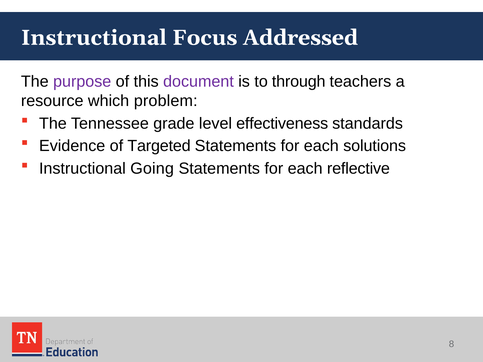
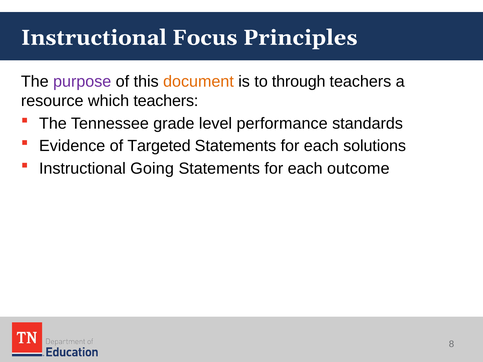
Addressed: Addressed -> Principles
document colour: purple -> orange
which problem: problem -> teachers
effectiveness: effectiveness -> performance
reflective: reflective -> outcome
